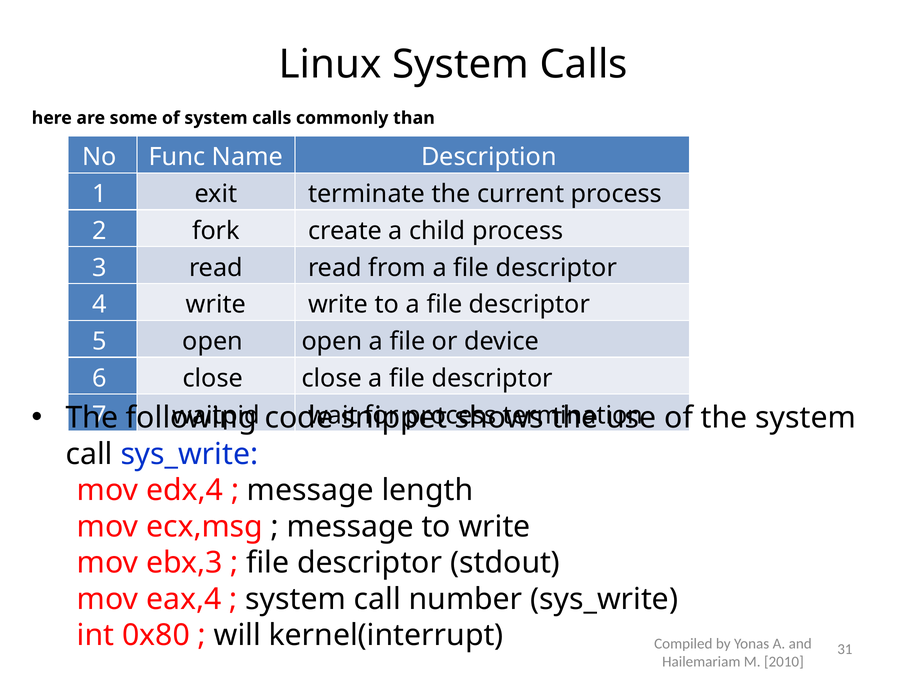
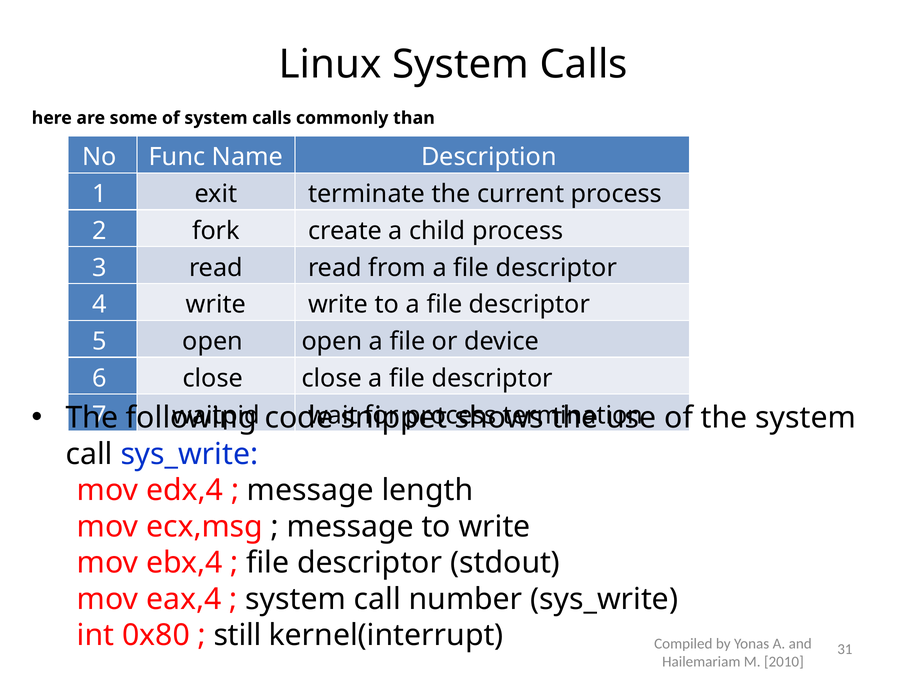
ebx,3: ebx,3 -> ebx,4
will: will -> still
